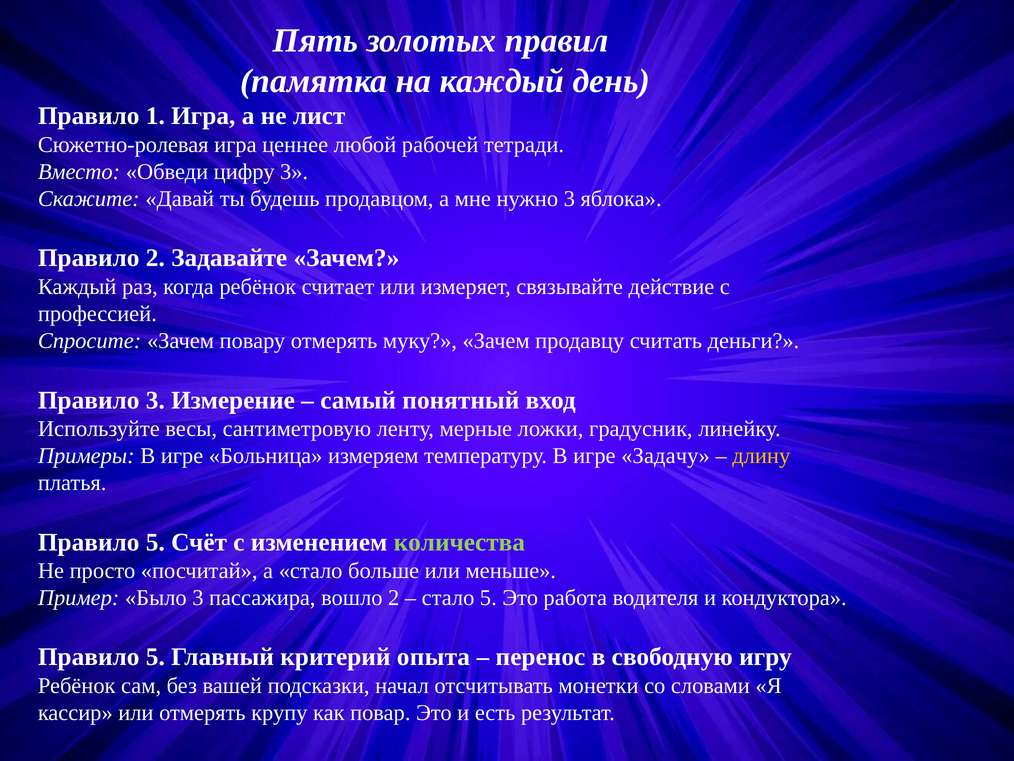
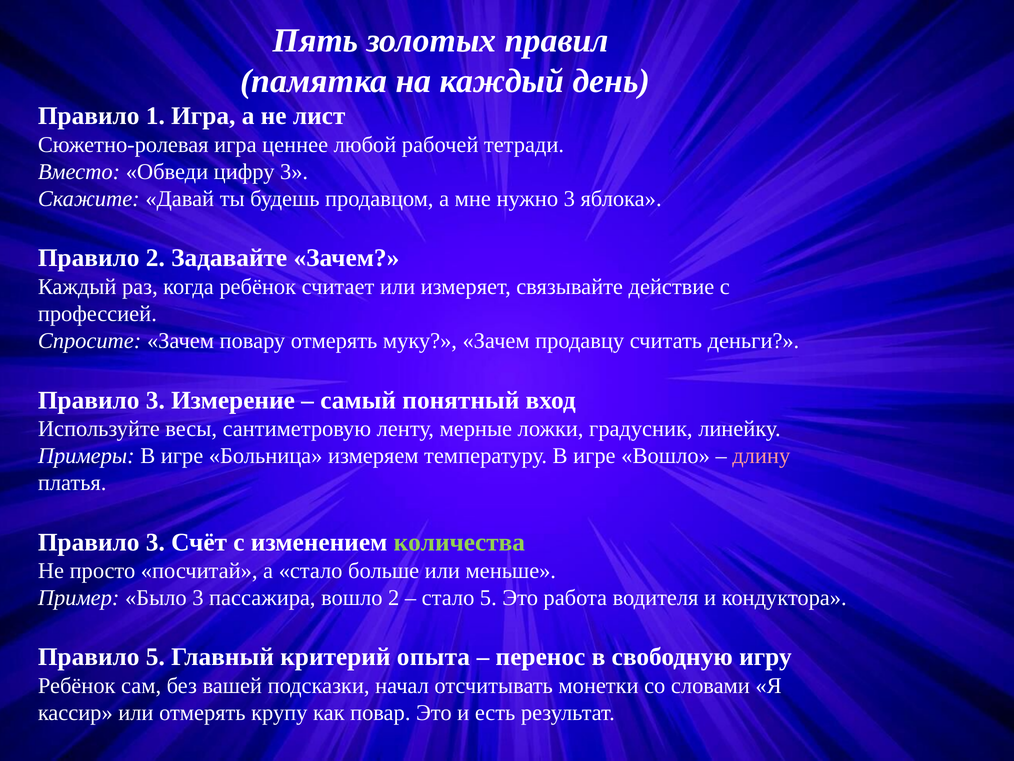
игре Задачу: Задачу -> Вошло
длину colour: yellow -> pink
5 at (155, 542): 5 -> 3
